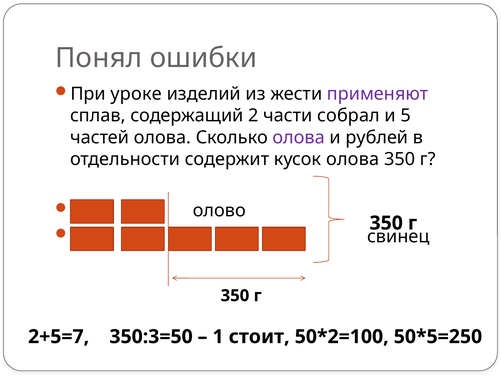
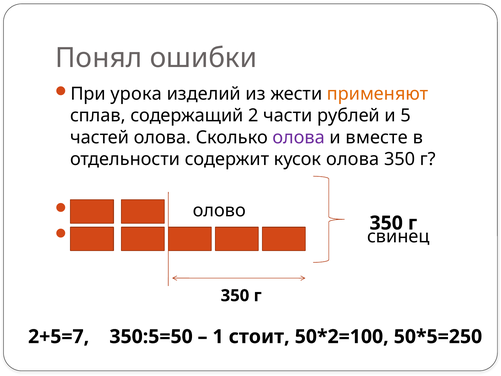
уроке: уроке -> урока
применяют colour: purple -> orange
собрал: собрал -> рублей
рублей: рублей -> вместе
350:3=50: 350:3=50 -> 350:5=50
